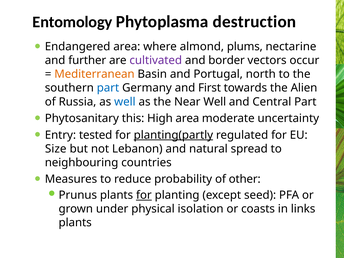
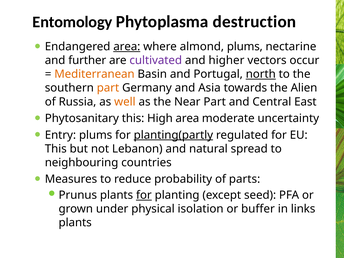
area at (127, 47) underline: none -> present
border: border -> higher
north underline: none -> present
part at (108, 88) colour: blue -> orange
First: First -> Asia
well at (125, 102) colour: blue -> orange
Near Well: Well -> Part
Central Part: Part -> East
Entry tested: tested -> plums
Size at (56, 149): Size -> This
other: other -> parts
coasts: coasts -> buffer
